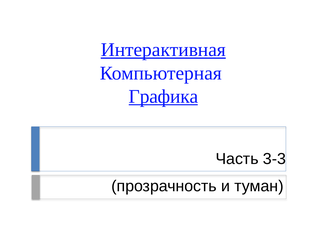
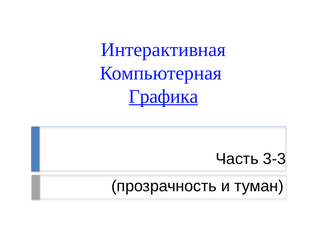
Интерактивная underline: present -> none
